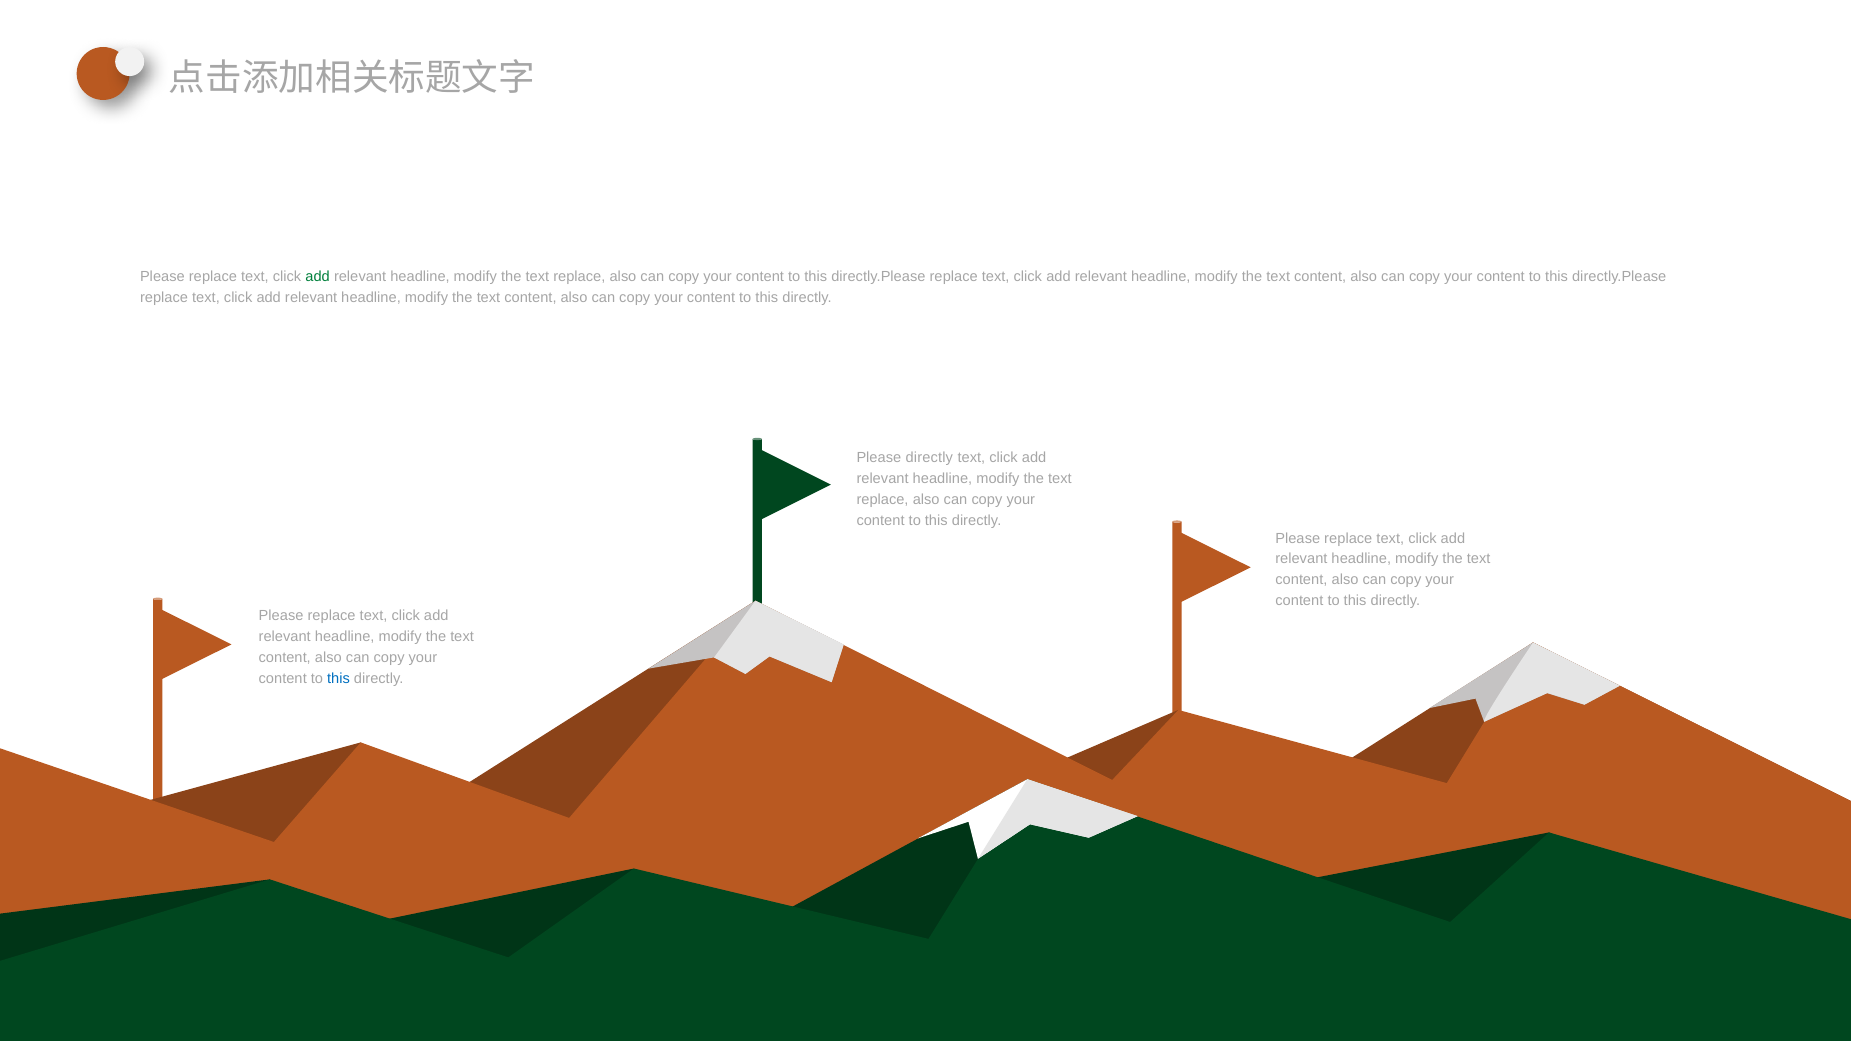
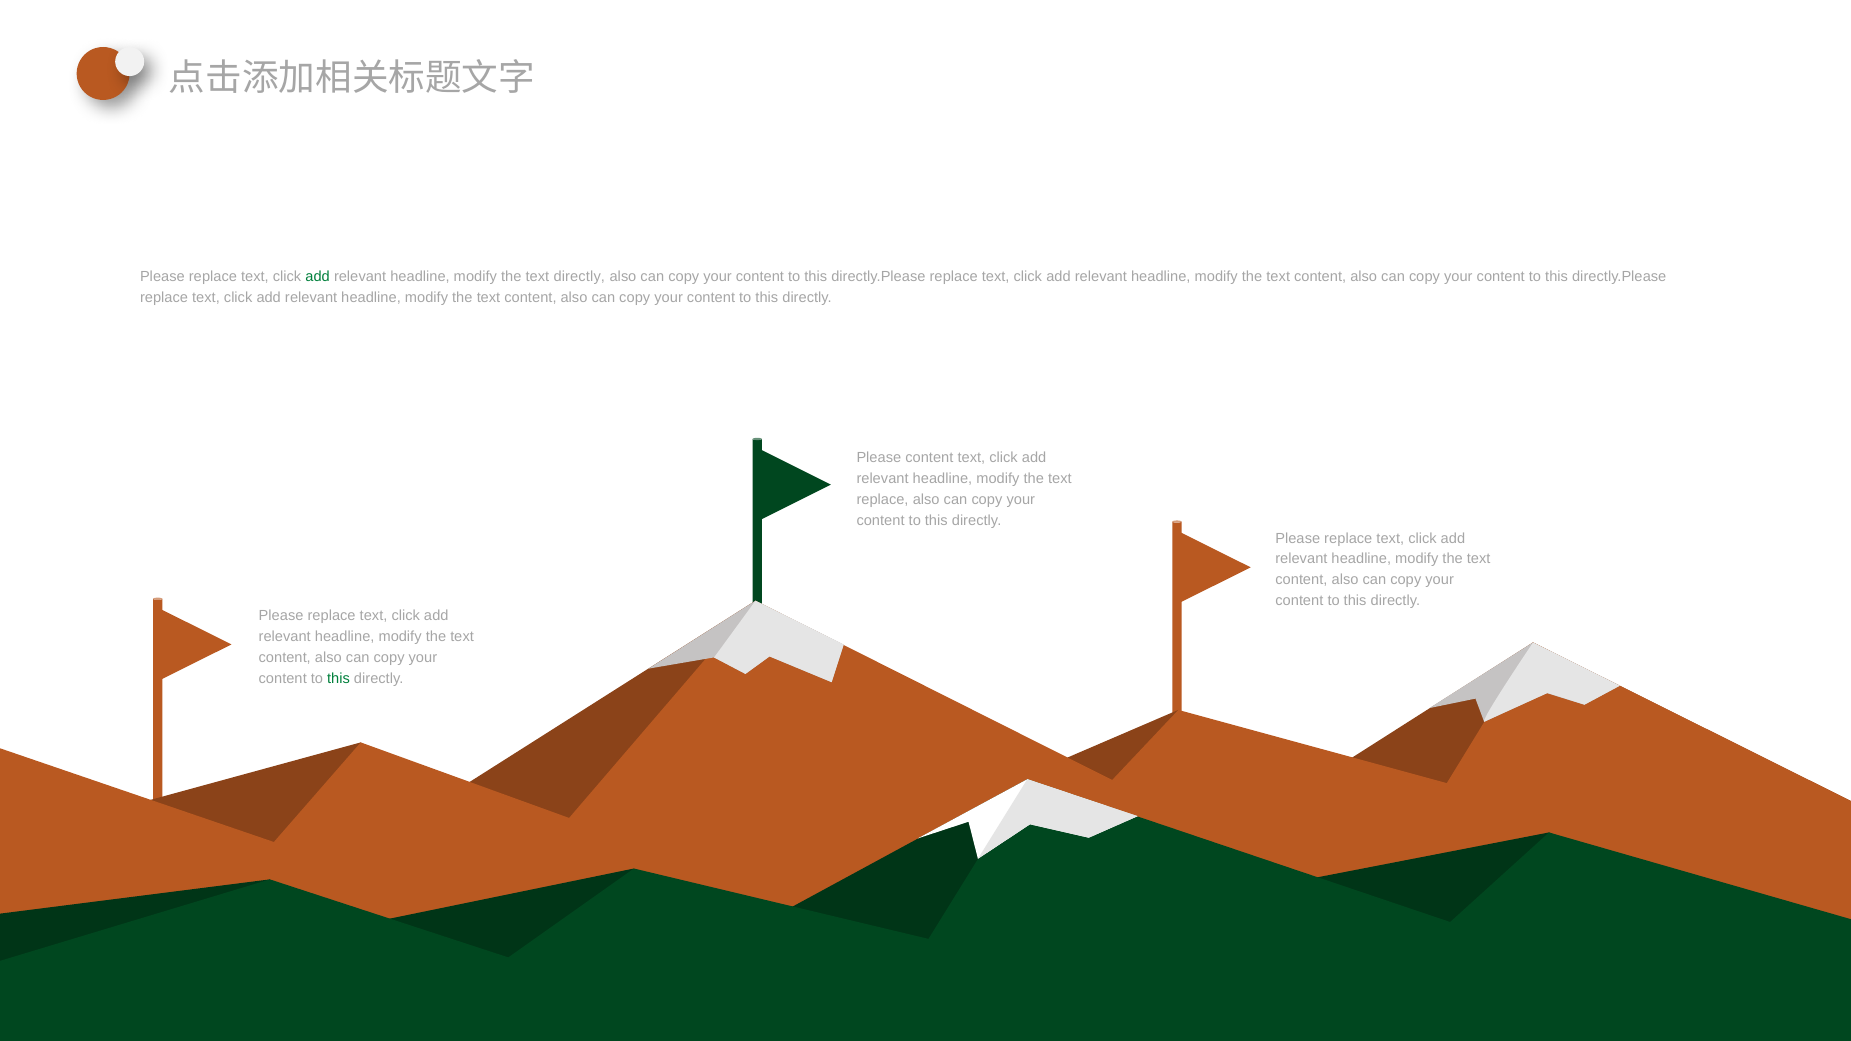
replace at (579, 277): replace -> directly
Please directly: directly -> content
this at (338, 678) colour: blue -> green
